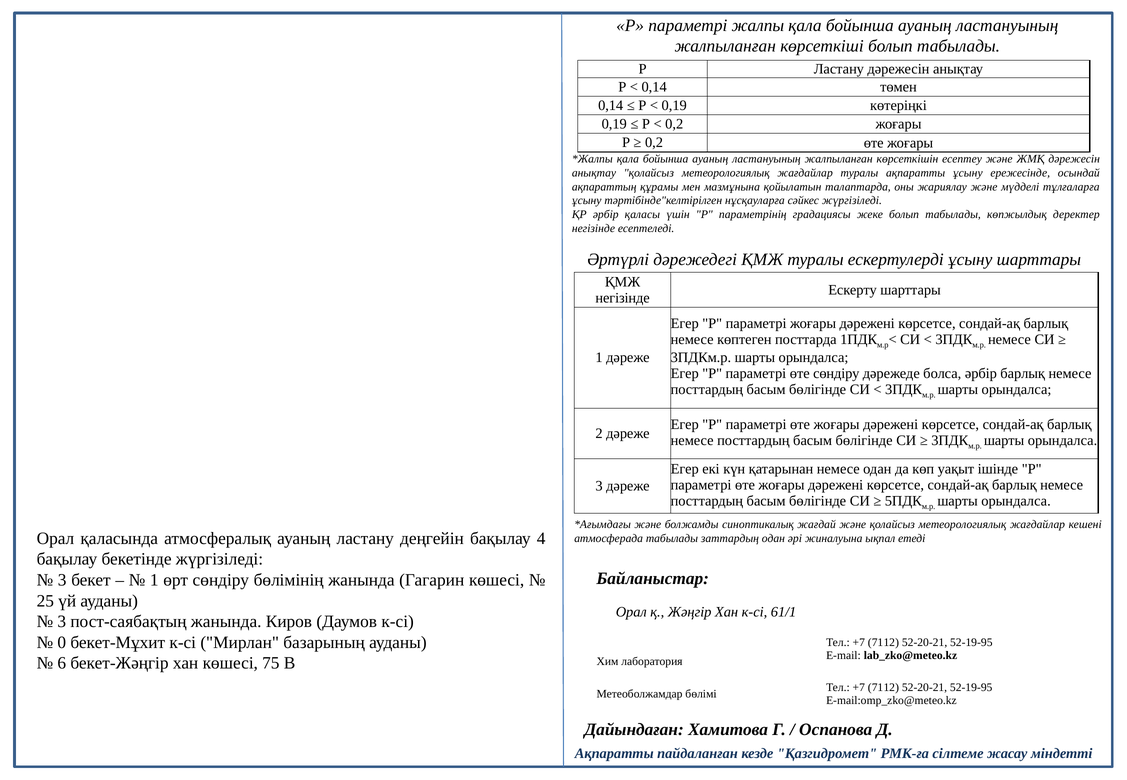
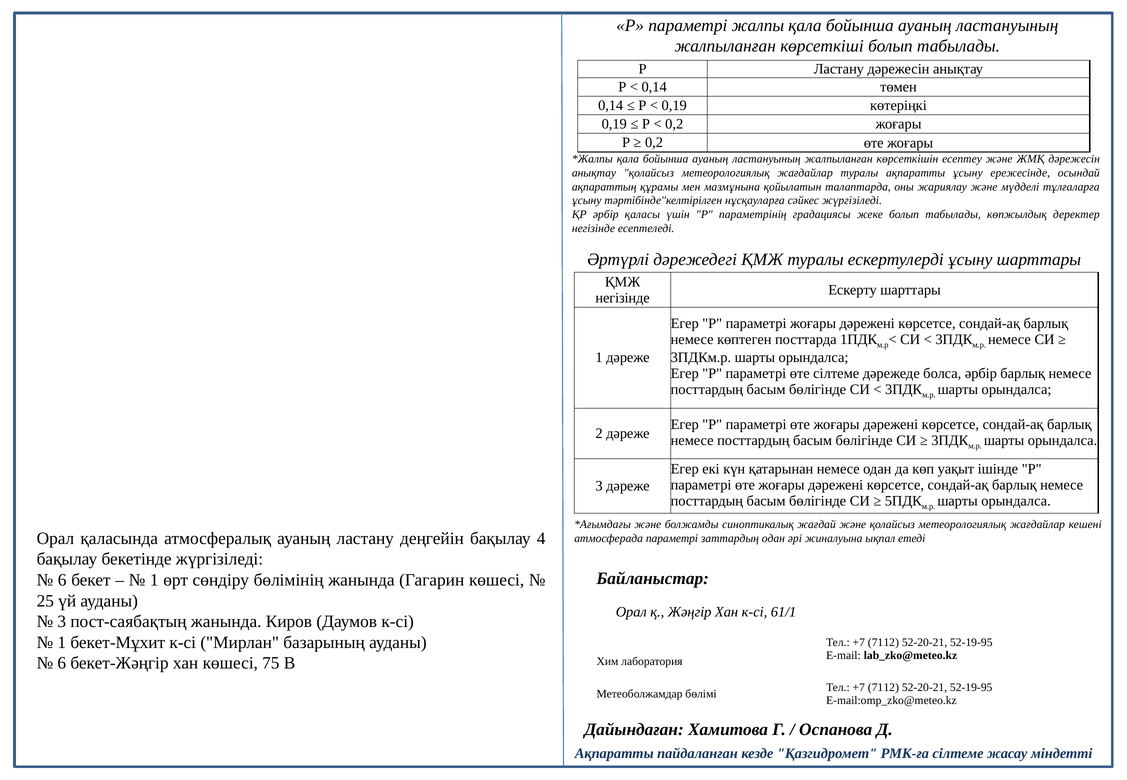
өте сөндіру: сөндіру -> сілтеме
атмосферада табылады: табылады -> параметрі
3 at (62, 580): 3 -> 6
0 at (62, 643): 0 -> 1
